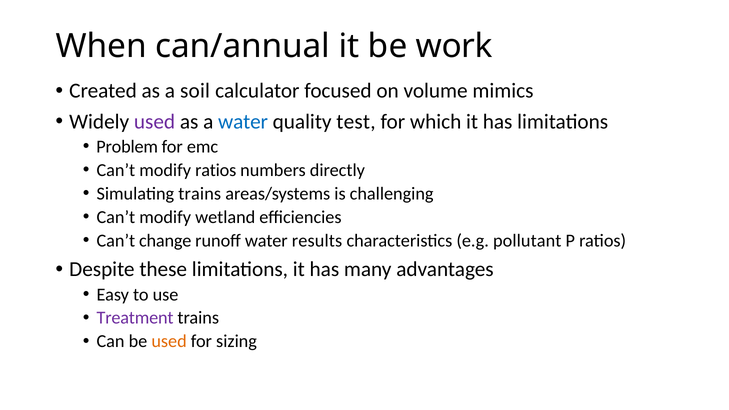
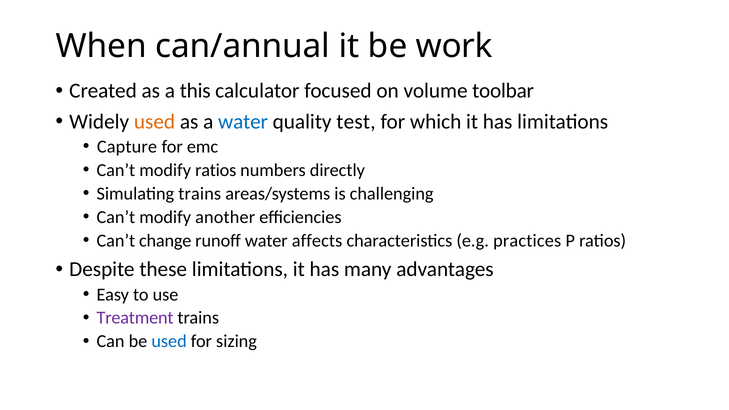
soil: soil -> this
mimics: mimics -> toolbar
used at (155, 122) colour: purple -> orange
Problem: Problem -> Capture
wetland: wetland -> another
results: results -> affects
pollutant: pollutant -> practices
used at (169, 341) colour: orange -> blue
